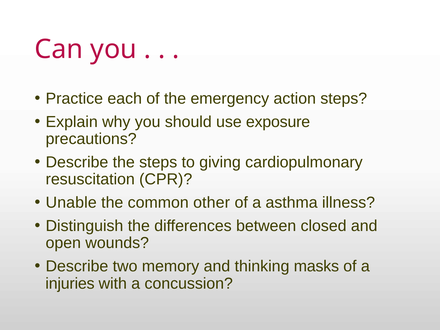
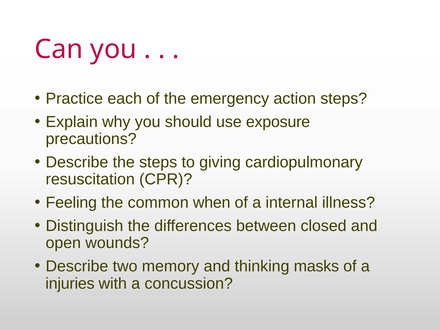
Unable: Unable -> Feeling
other: other -> when
asthma: asthma -> internal
